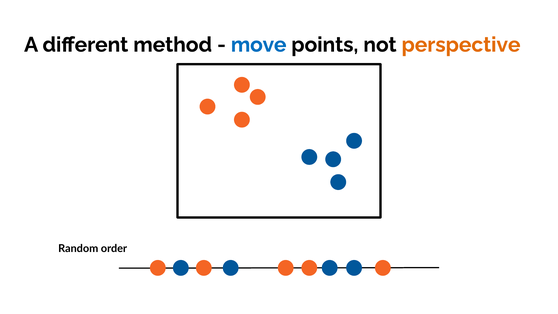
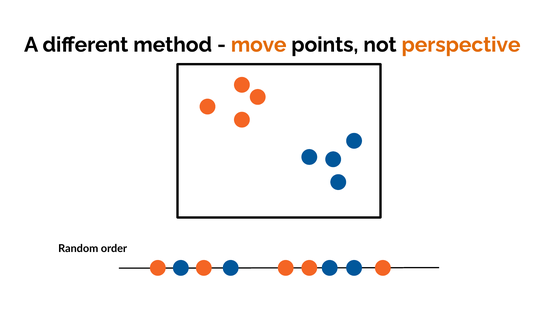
move colour: blue -> orange
